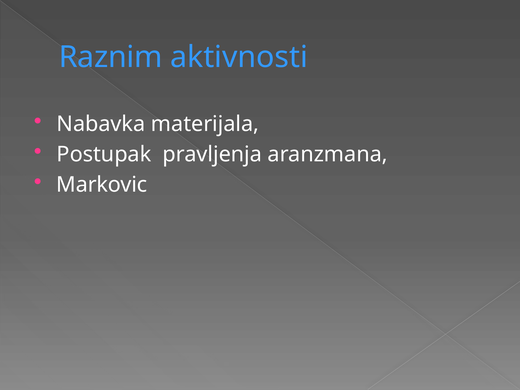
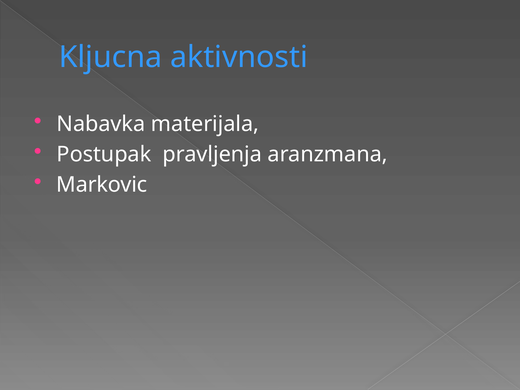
Raznim: Raznim -> Kljucna
